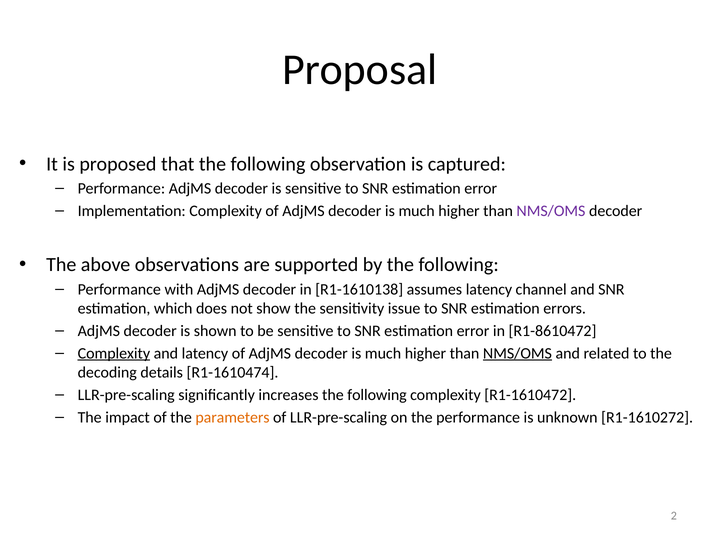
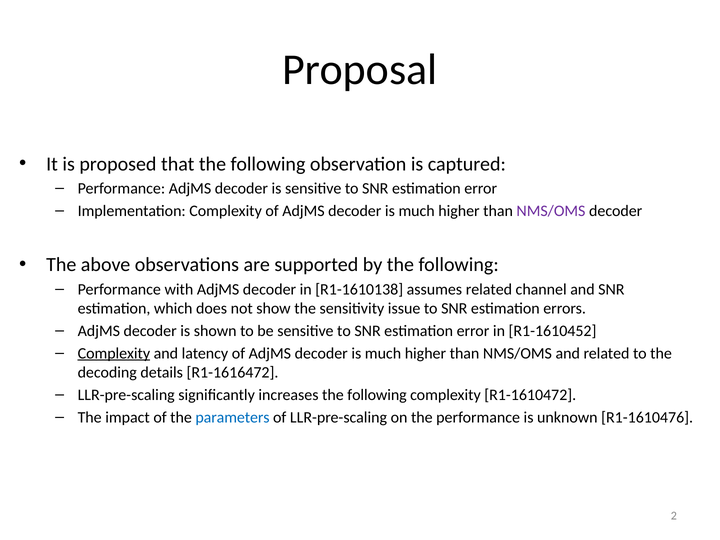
assumes latency: latency -> related
R1-8610472: R1-8610472 -> R1-1610452
NMS/OMS at (517, 353) underline: present -> none
R1-1610474: R1-1610474 -> R1-1616472
parameters colour: orange -> blue
R1-1610272: R1-1610272 -> R1-1610476
